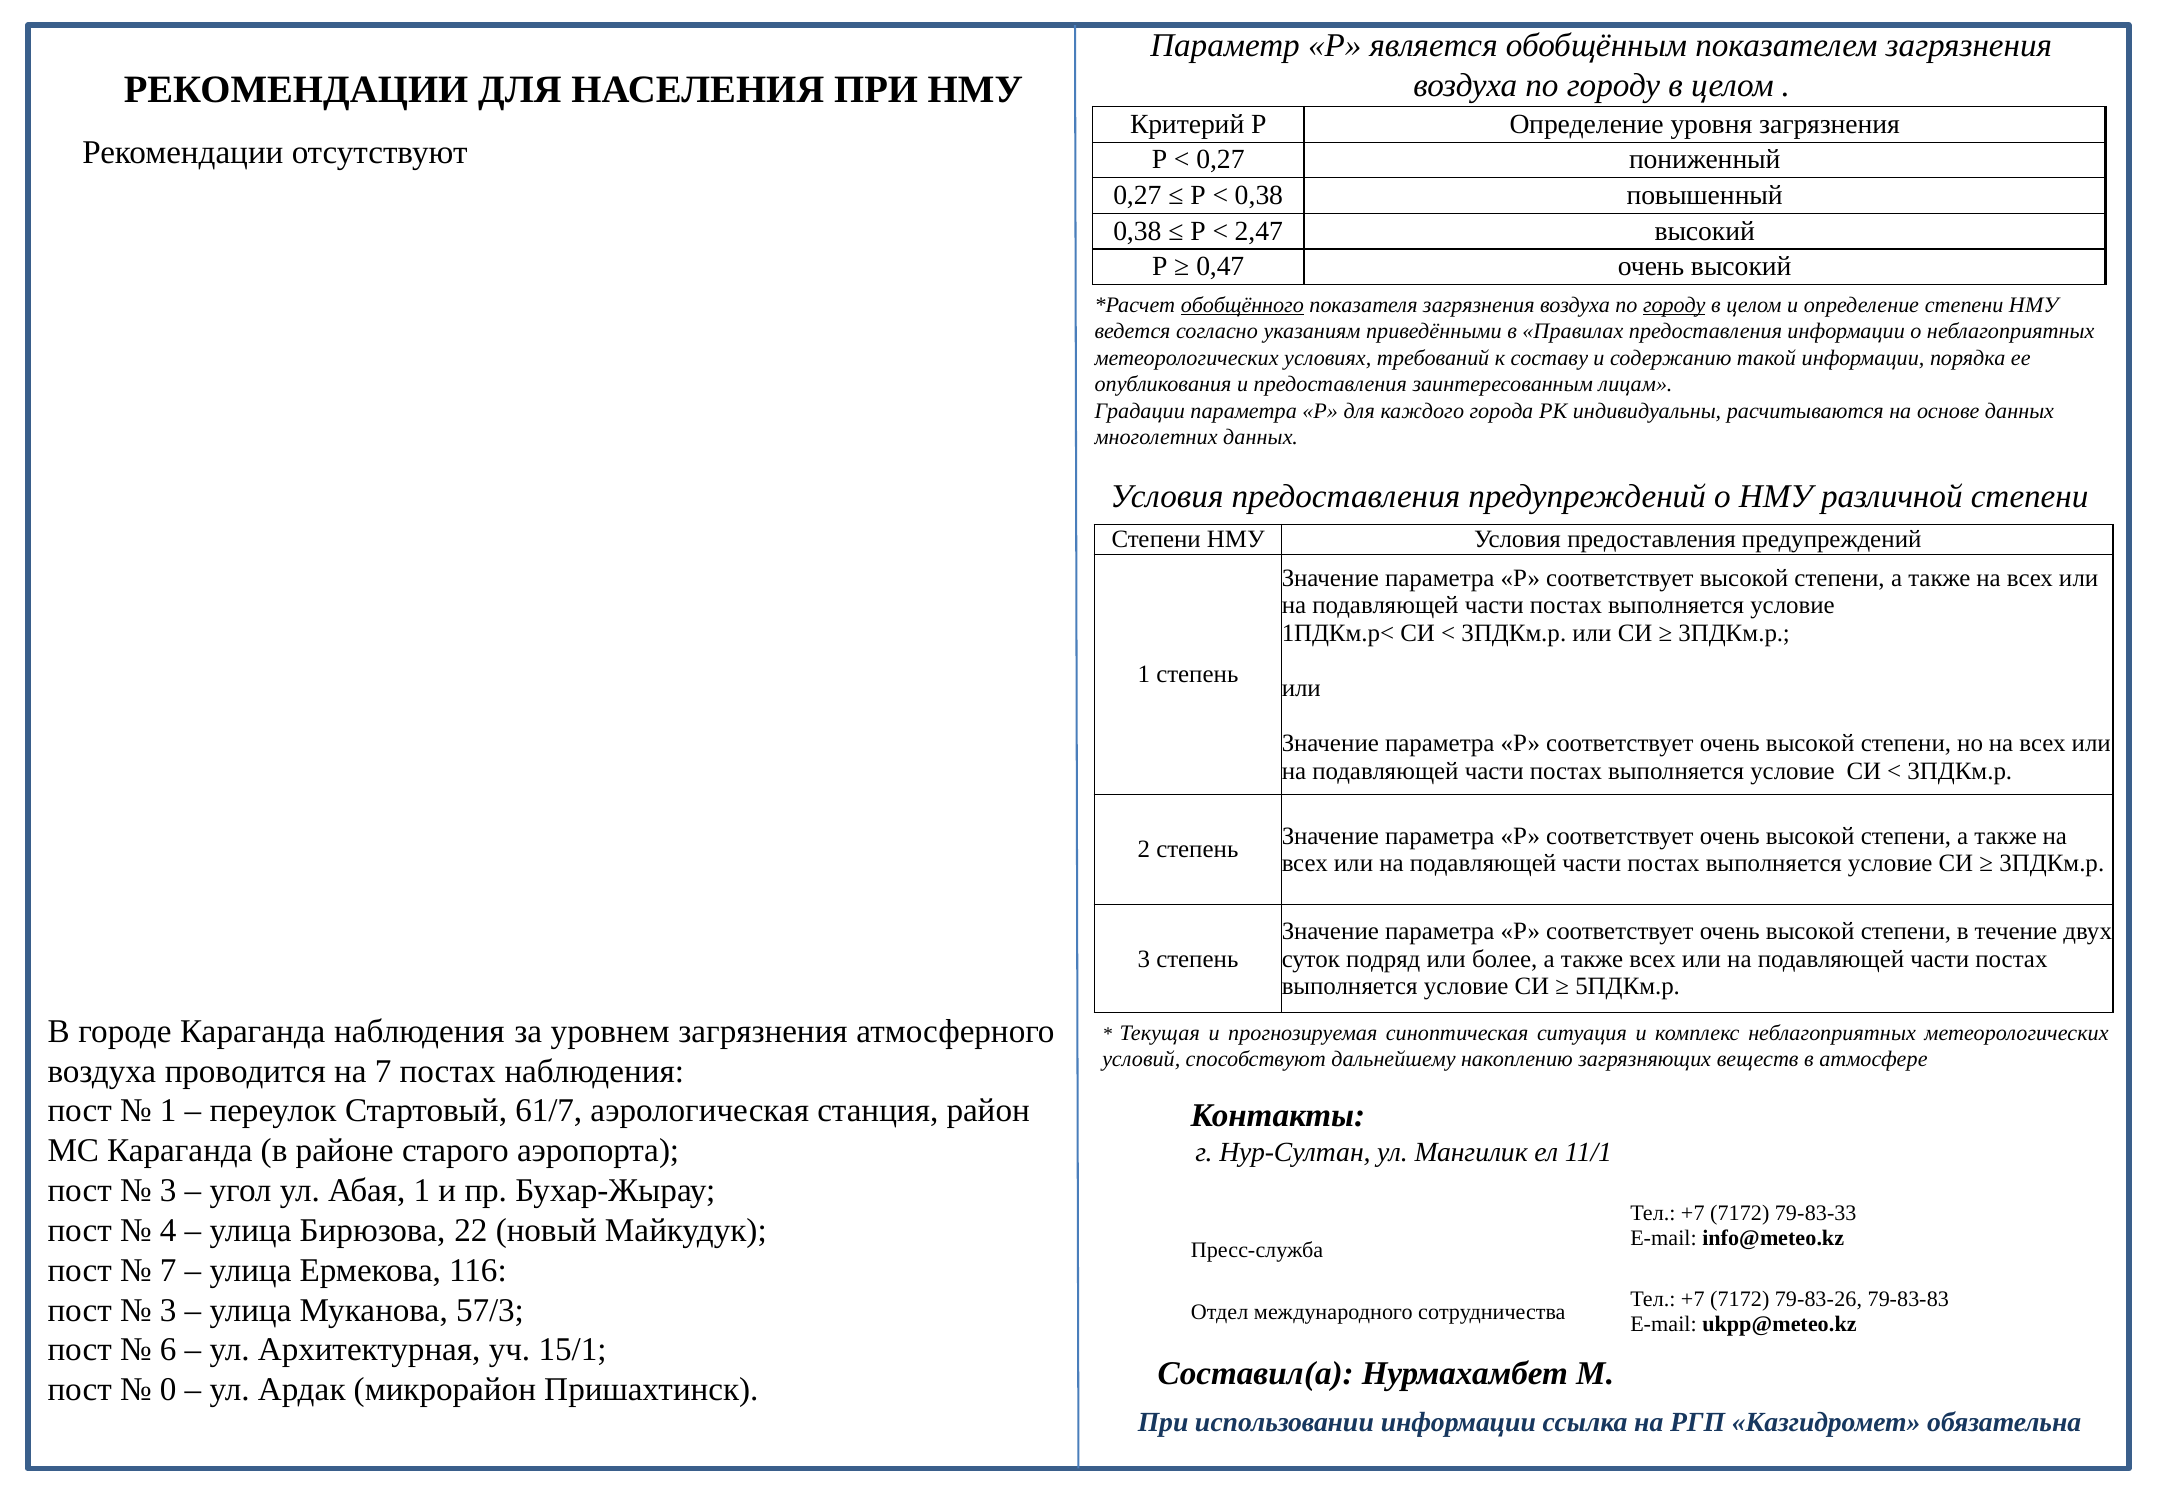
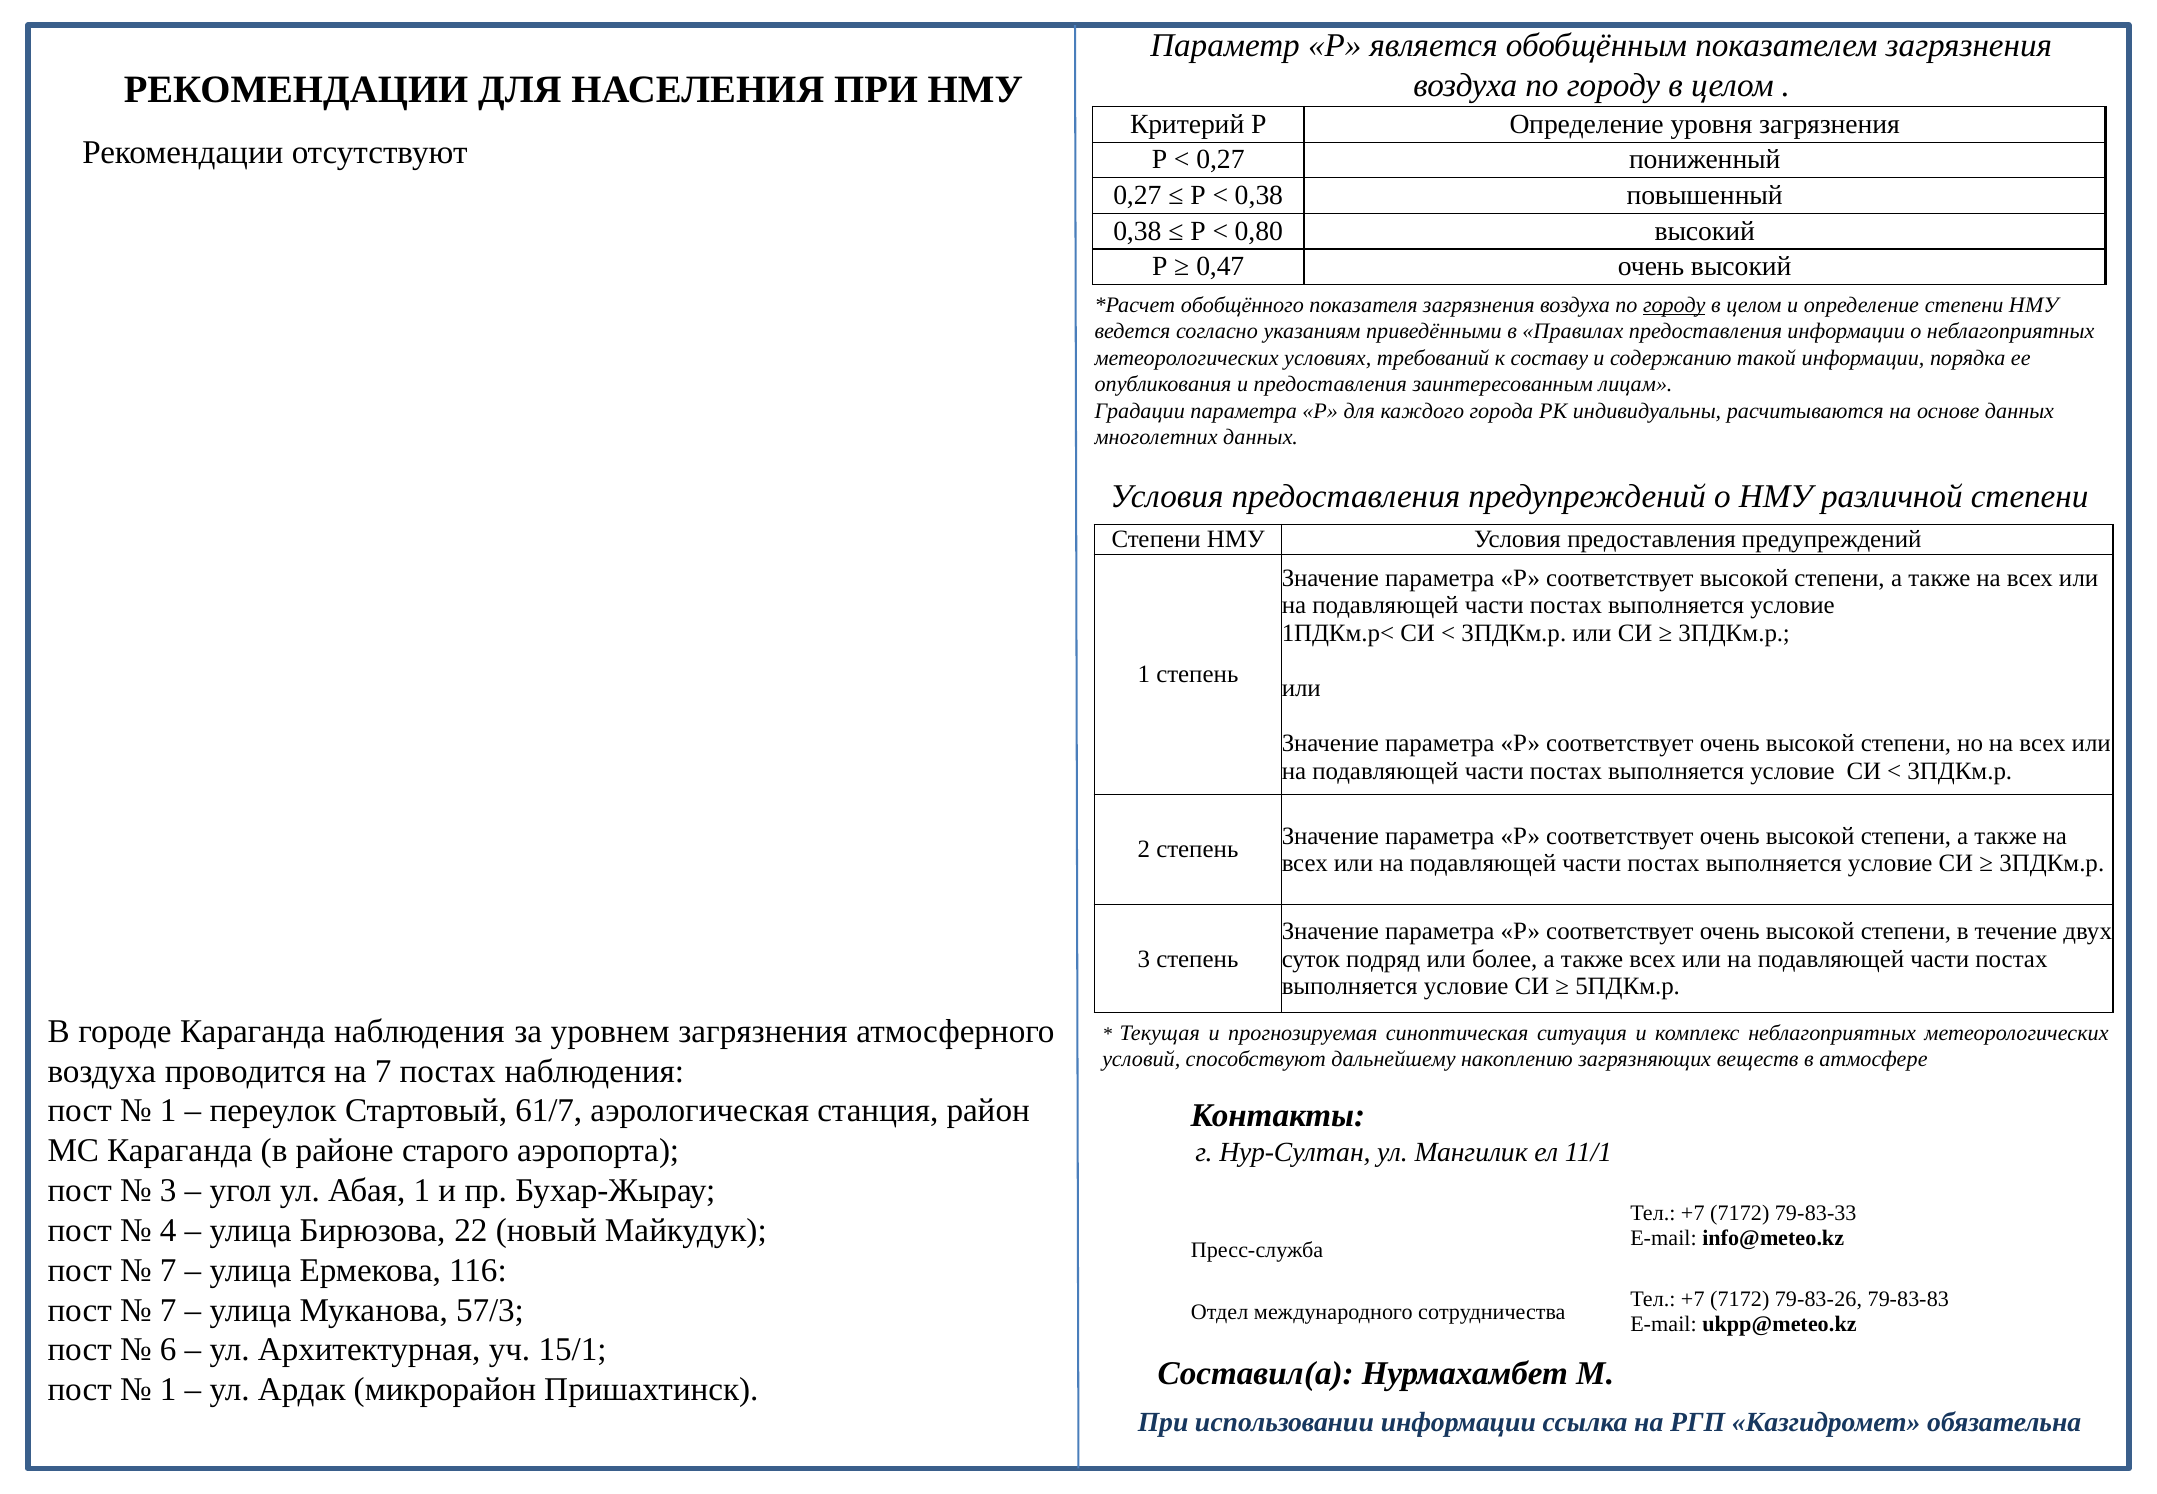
2,47: 2,47 -> 0,80
обобщённого underline: present -> none
3 at (168, 1310): 3 -> 7
0 at (168, 1389): 0 -> 1
